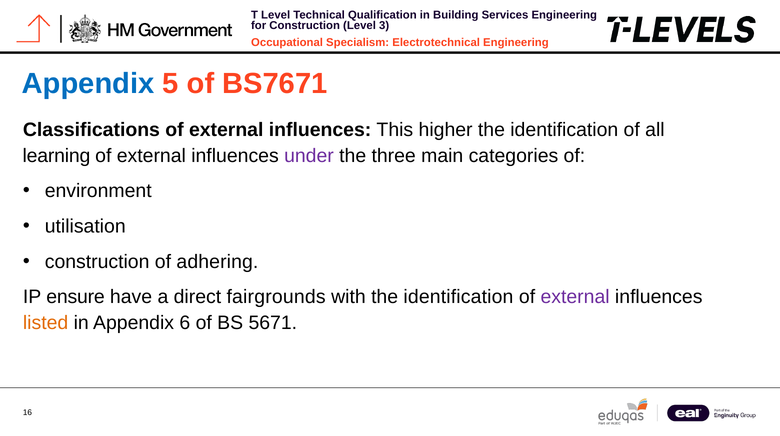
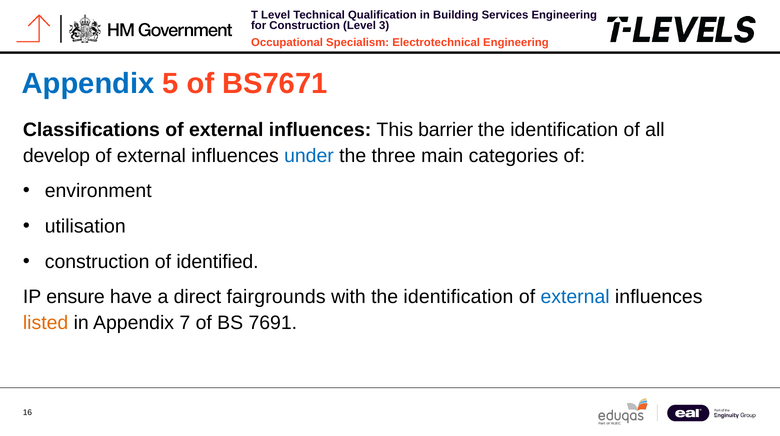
higher: higher -> barrier
learning: learning -> develop
under colour: purple -> blue
adhering: adhering -> identified
external at (575, 297) colour: purple -> blue
6: 6 -> 7
5671: 5671 -> 7691
